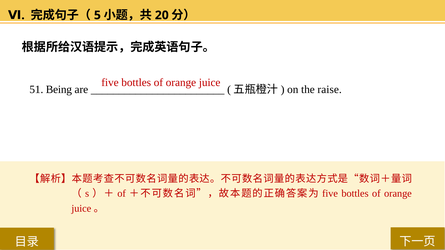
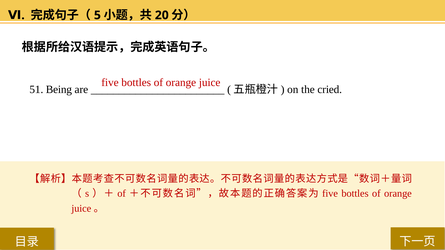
raise: raise -> cried
